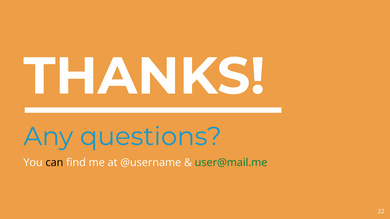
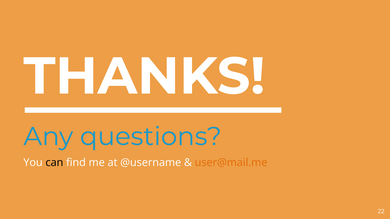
user@mail.me colour: green -> orange
